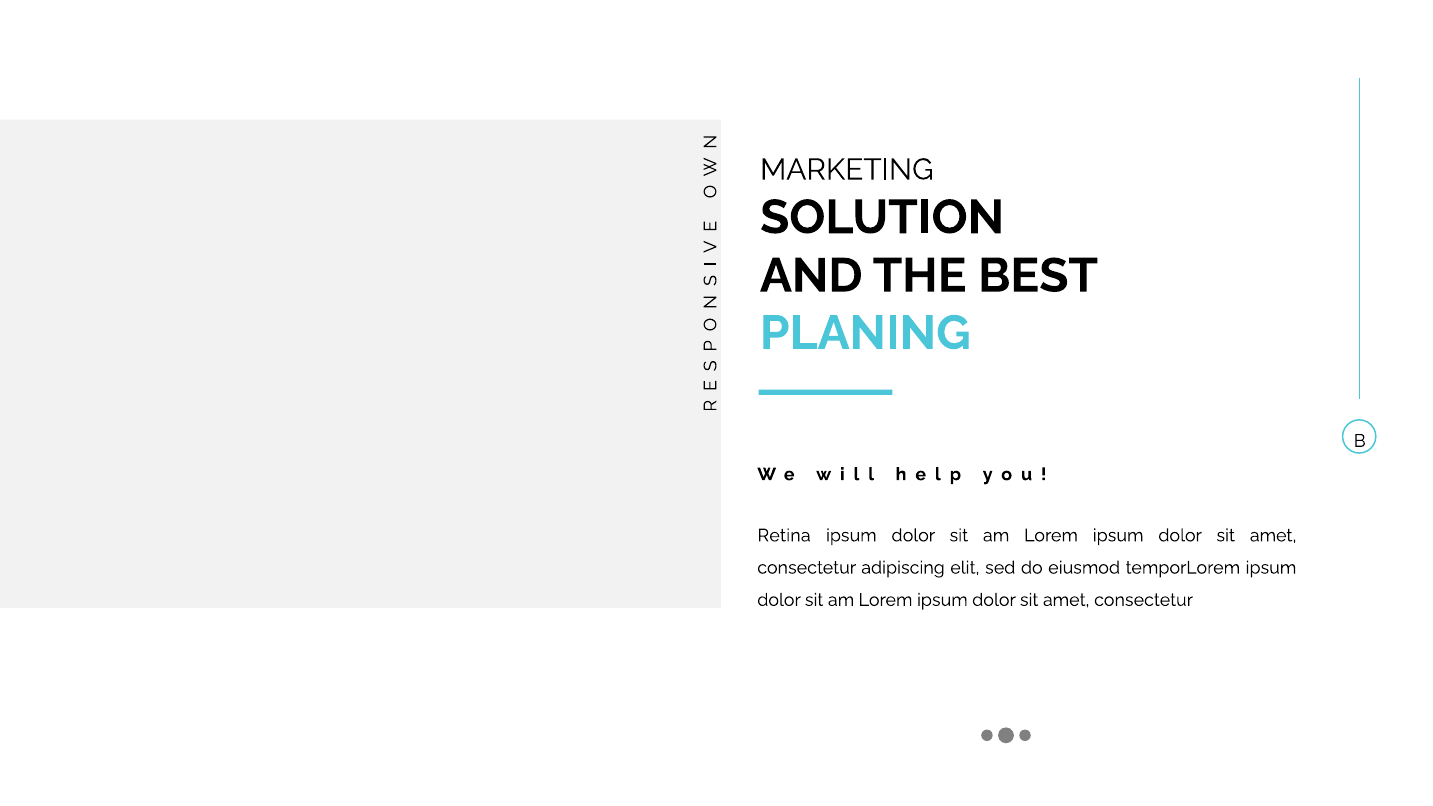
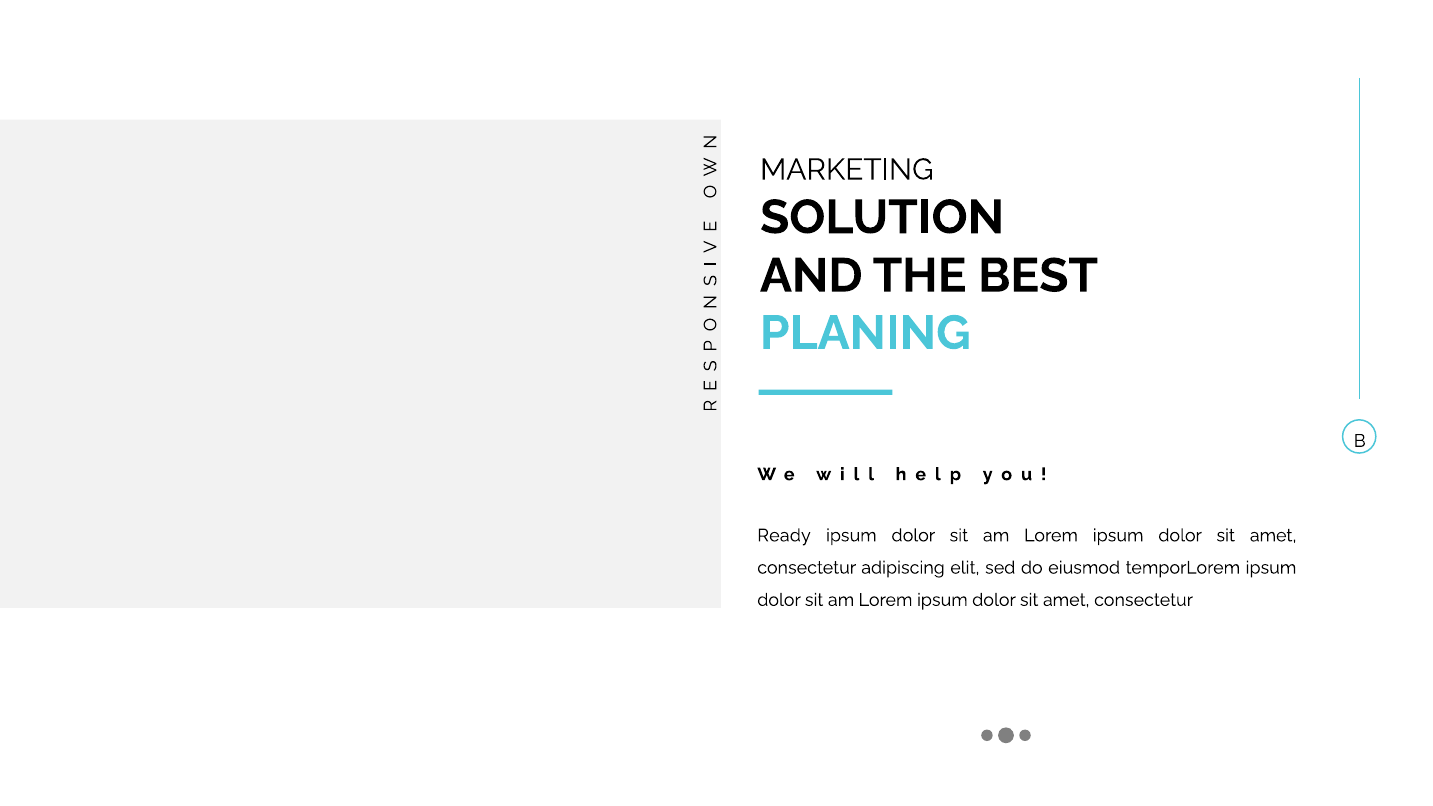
Retina: Retina -> Ready
